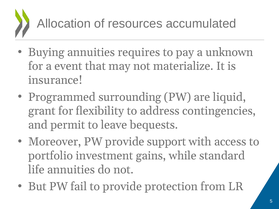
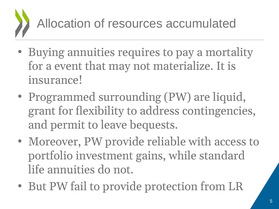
unknown: unknown -> mortality
support: support -> reliable
